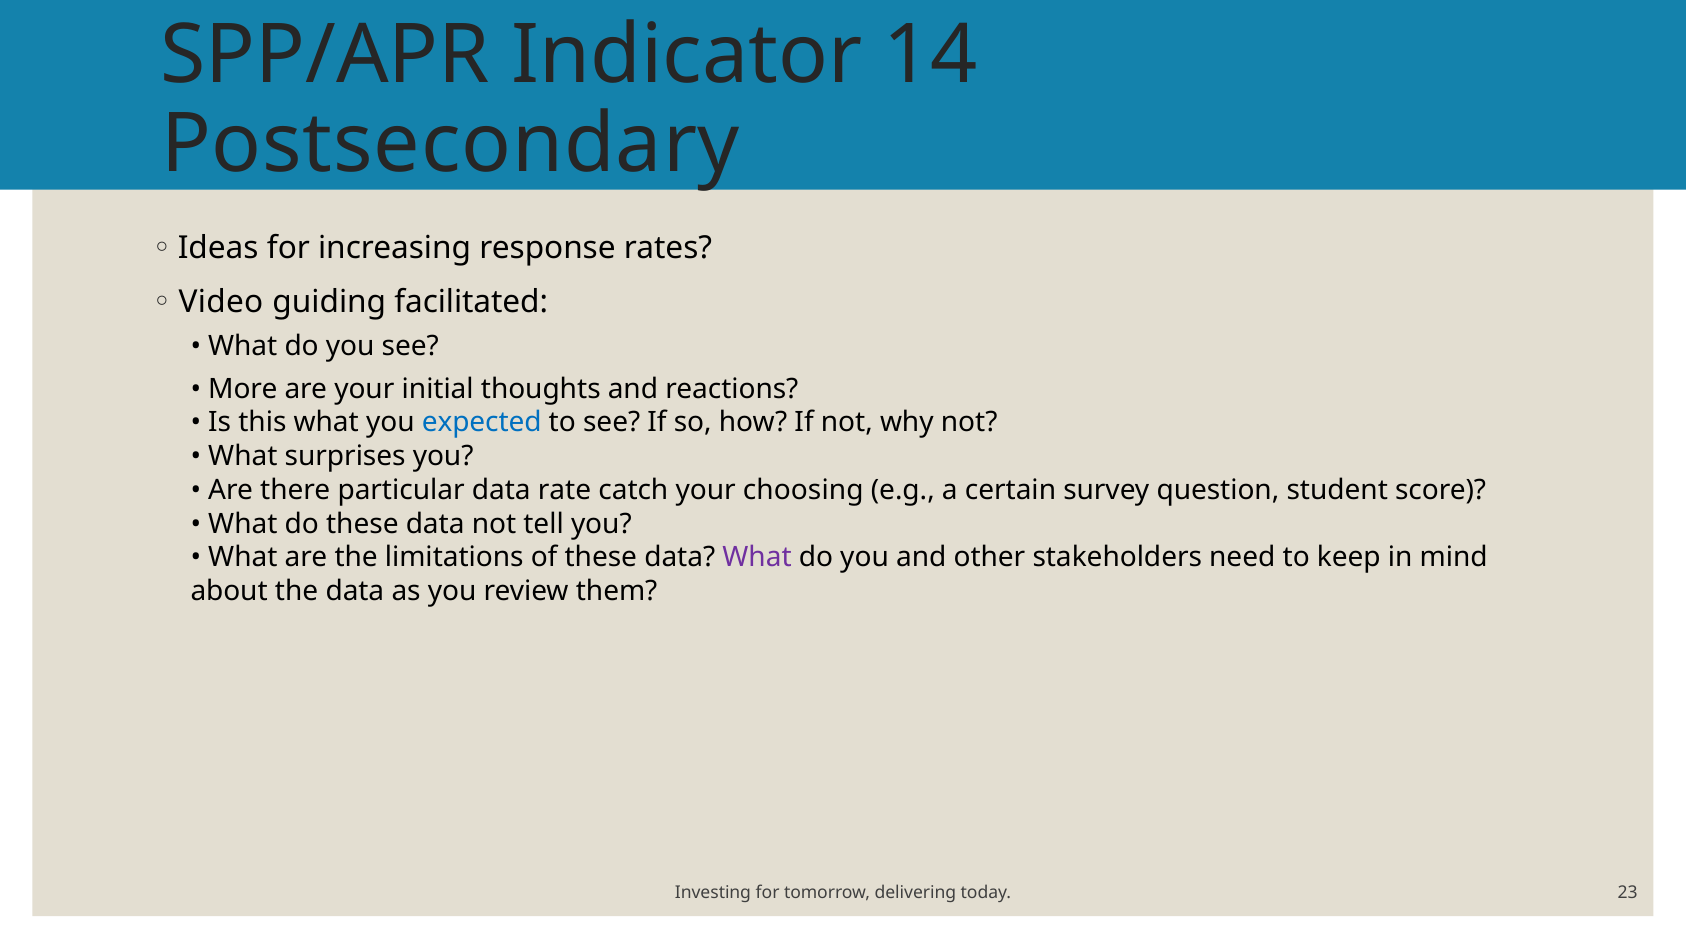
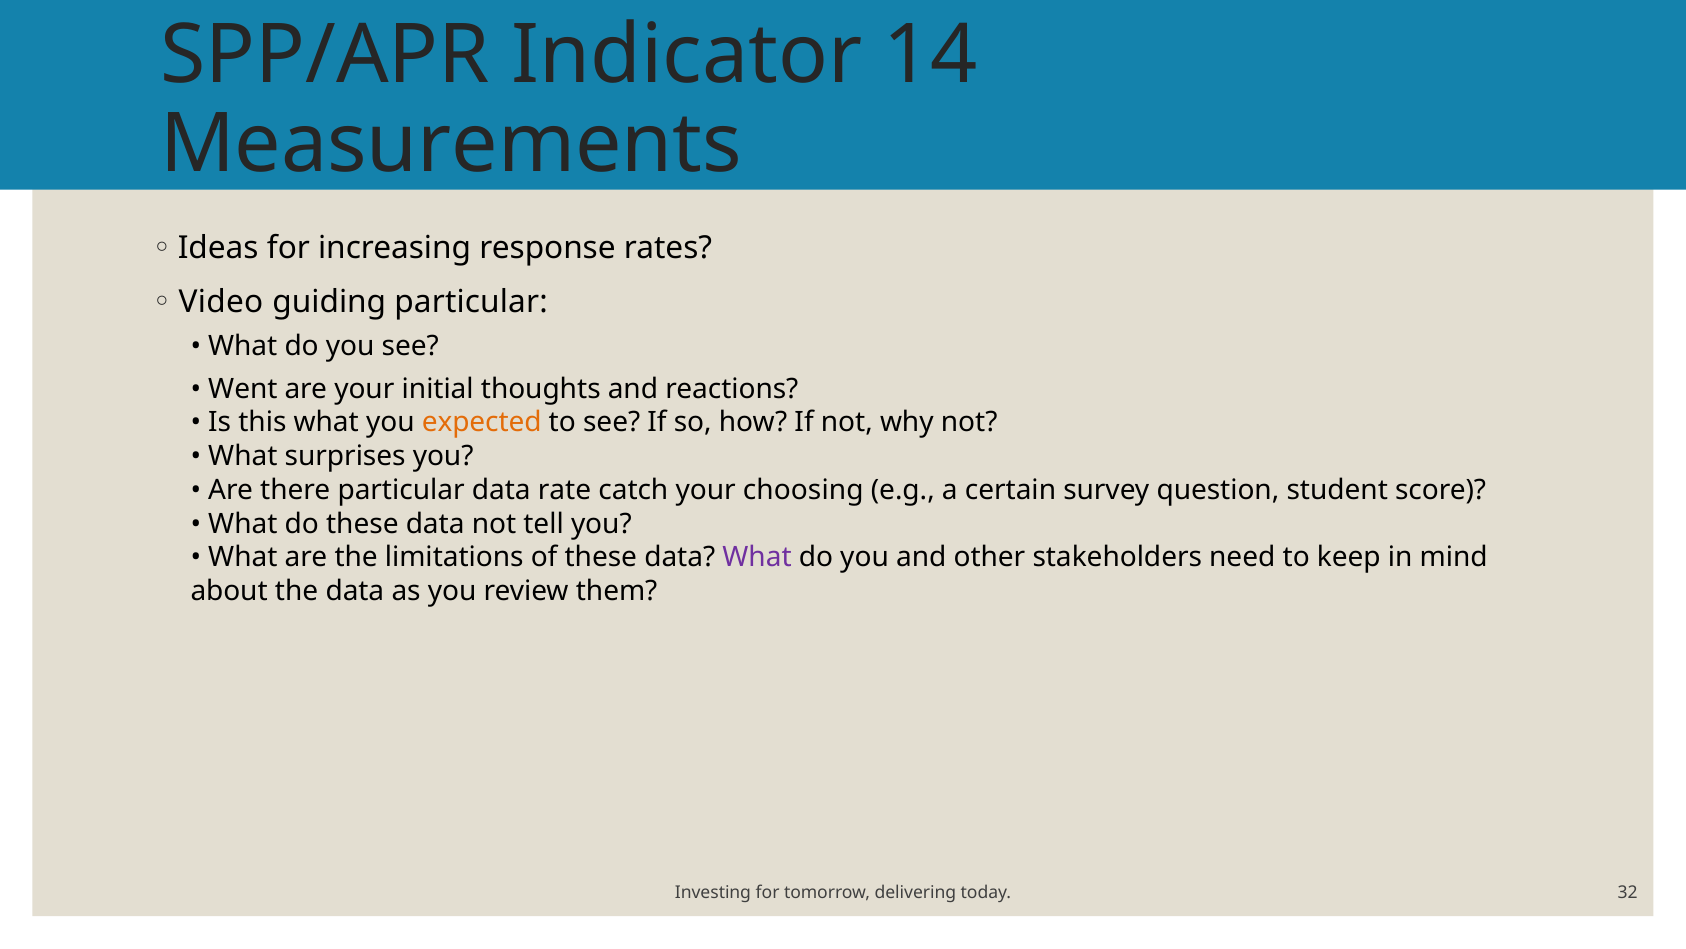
Postsecondary: Postsecondary -> Measurements
guiding facilitated: facilitated -> particular
More: More -> Went
expected colour: blue -> orange
23: 23 -> 32
